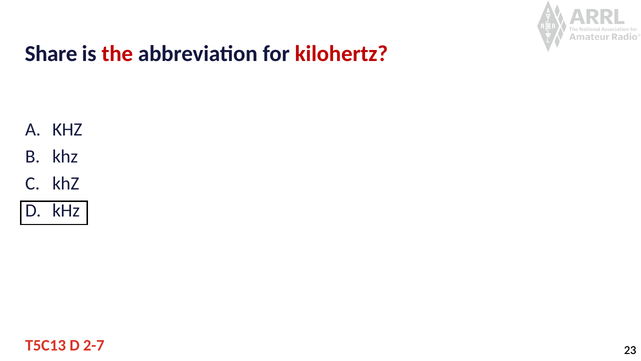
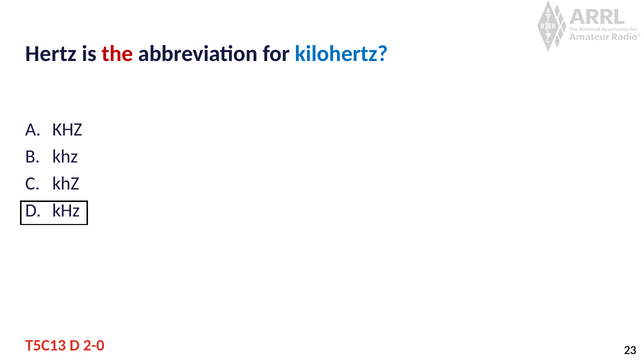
Share: Share -> Hertz
kilohertz colour: red -> blue
2-7: 2-7 -> 2-0
